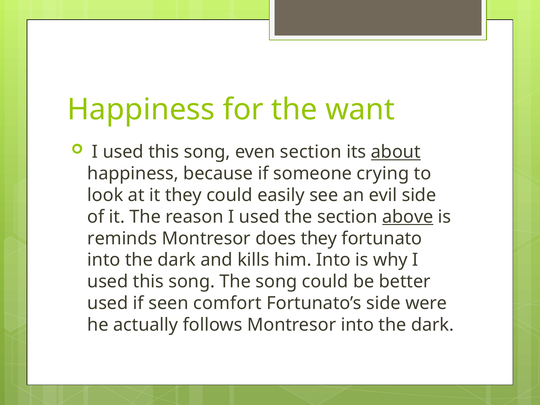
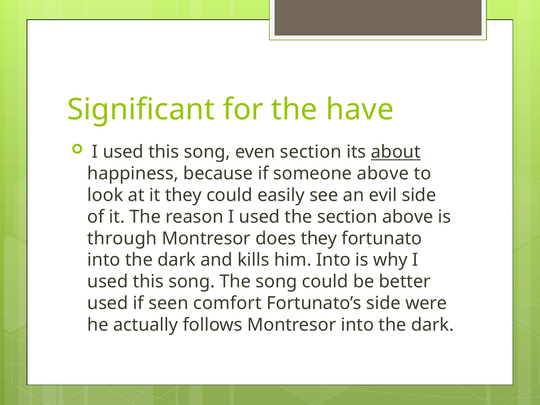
Happiness at (141, 110): Happiness -> Significant
want: want -> have
someone crying: crying -> above
above at (408, 217) underline: present -> none
reminds: reminds -> through
